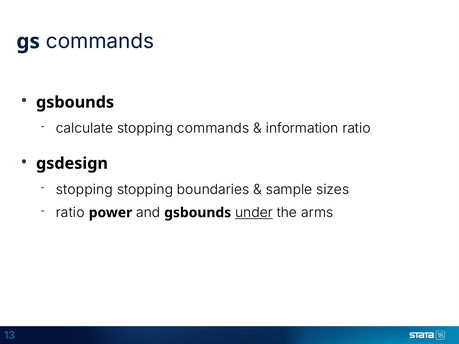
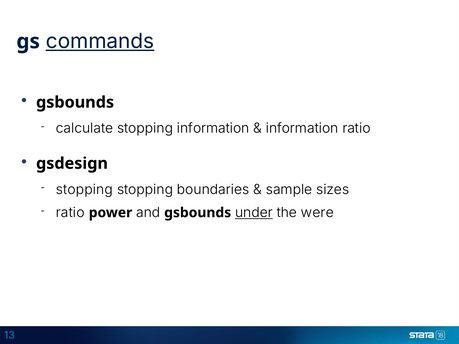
commands at (100, 41) underline: none -> present
stopping commands: commands -> information
arms: arms -> were
